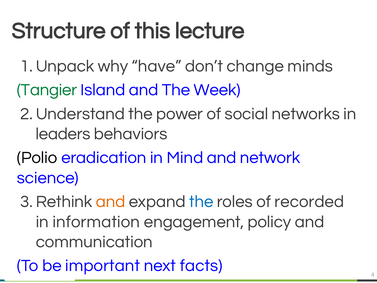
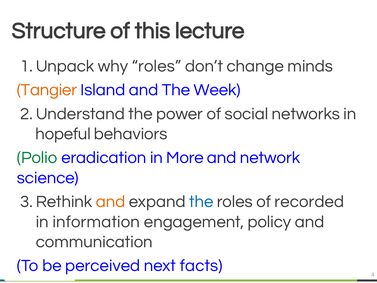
why have: have -> roles
Tangier colour: green -> orange
leaders: leaders -> hopeful
Polio colour: black -> green
Mind: Mind -> More
important: important -> perceived
